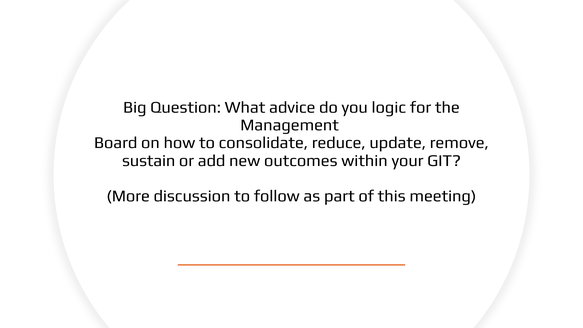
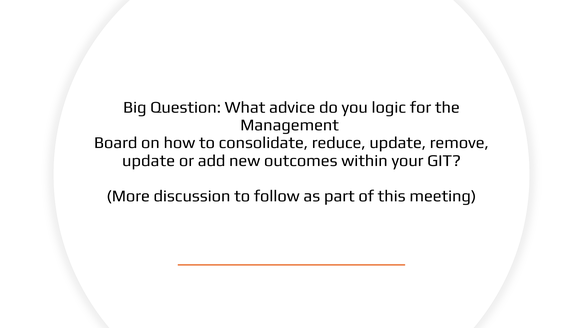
sustain at (149, 161): sustain -> update
